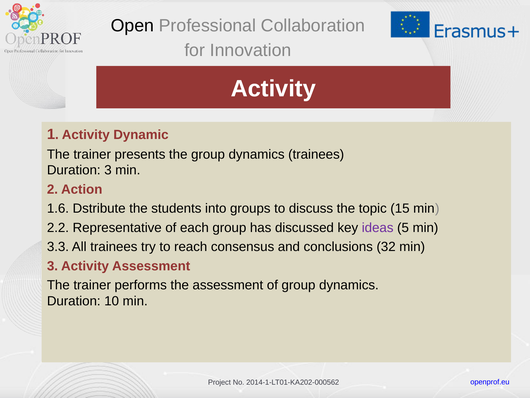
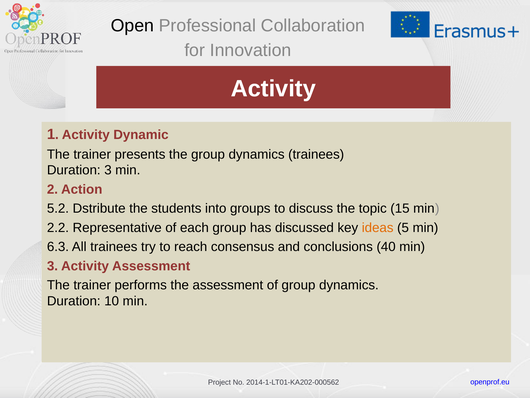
1.6: 1.6 -> 5.2
ideas colour: purple -> orange
3.3: 3.3 -> 6.3
32: 32 -> 40
